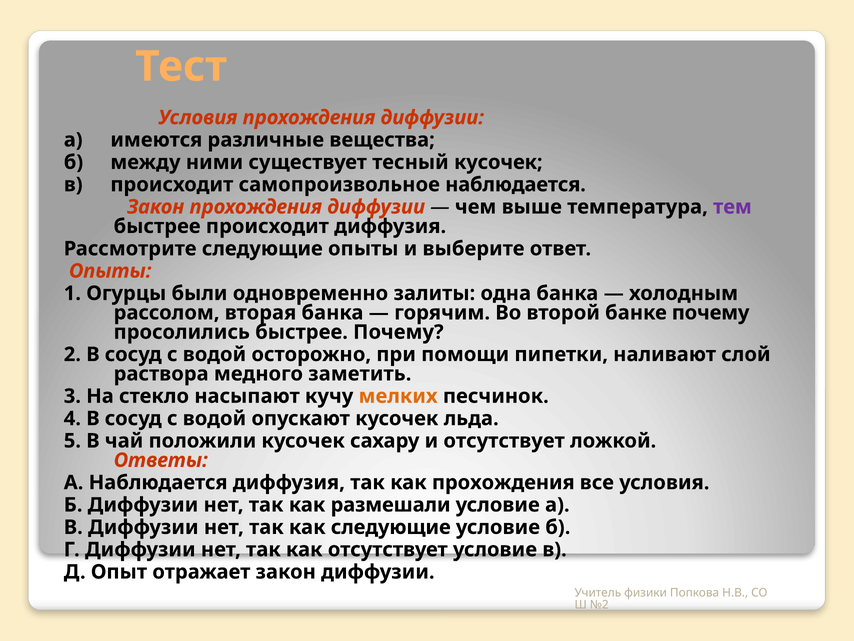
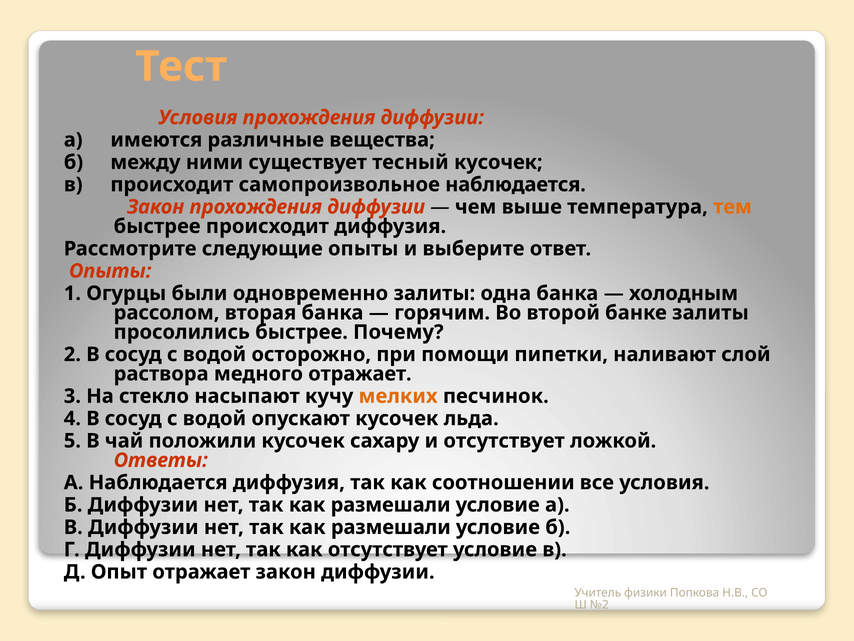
тем colour: purple -> orange
банке почему: почему -> залиты
медного заметить: заметить -> отражает
как прохождения: прохождения -> соотношении
следующие at (391, 527): следующие -> размешали
